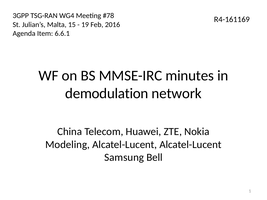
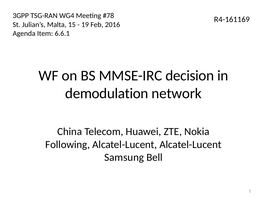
minutes: minutes -> decision
Modeling: Modeling -> Following
